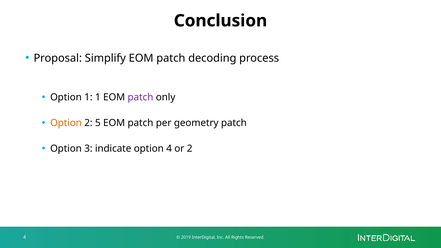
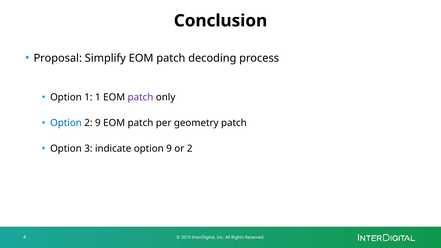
Option at (66, 123) colour: orange -> blue
2 5: 5 -> 9
option 4: 4 -> 9
